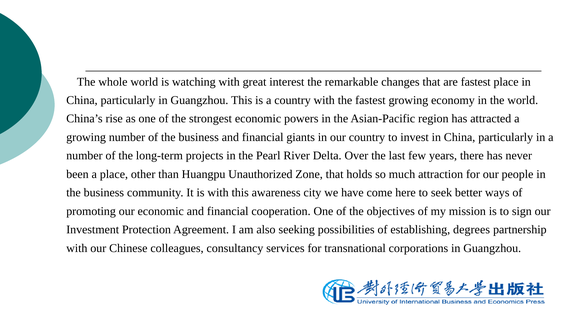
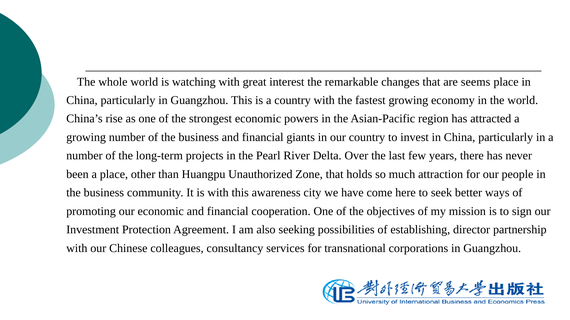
are fastest: fastest -> seems
degrees: degrees -> director
